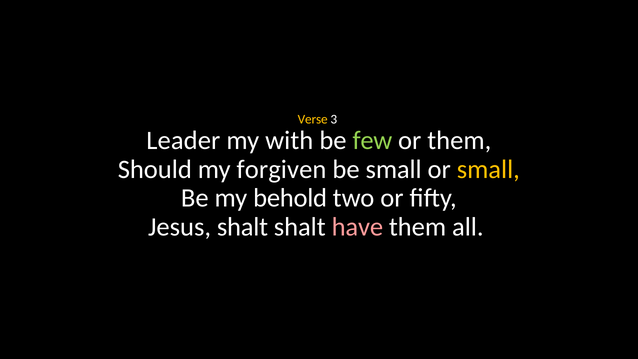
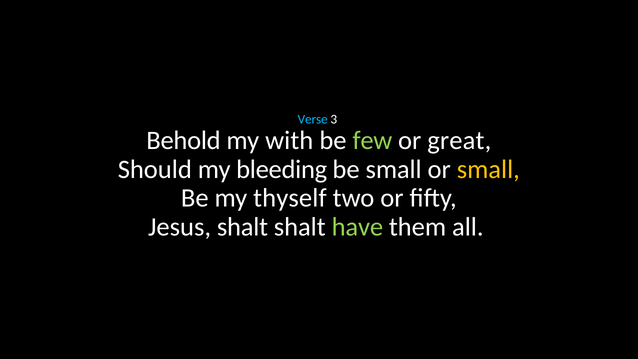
Verse colour: yellow -> light blue
Leader: Leader -> Behold
or them: them -> great
forgiven: forgiven -> bleeding
behold: behold -> thyself
have colour: pink -> light green
